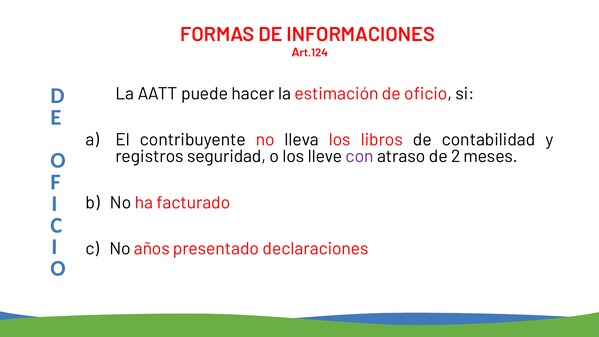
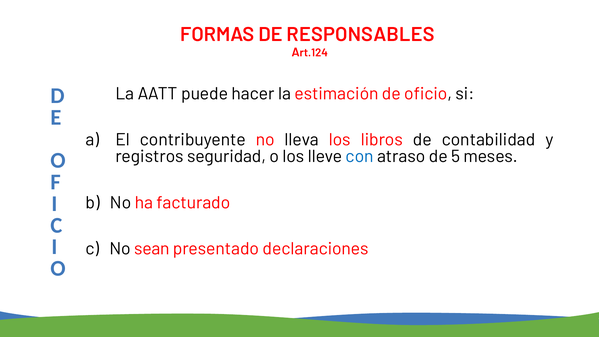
INFORMACIONES: INFORMACIONES -> RESPONSABLES
con colour: purple -> blue
2: 2 -> 5
años: años -> sean
